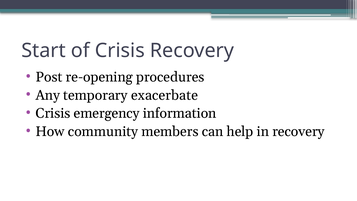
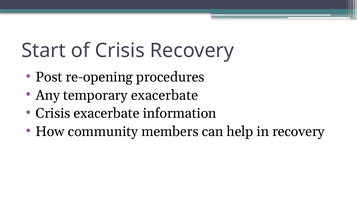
Crisis emergency: emergency -> exacerbate
